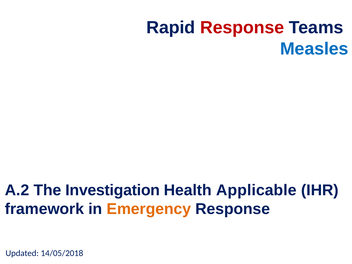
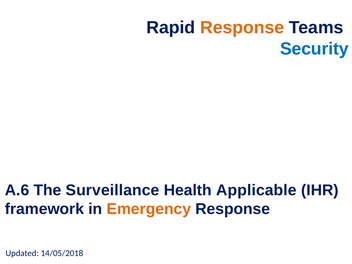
Response at (242, 28) colour: red -> orange
Measles: Measles -> Security
A.2: A.2 -> A.6
Investigation: Investigation -> Surveillance
